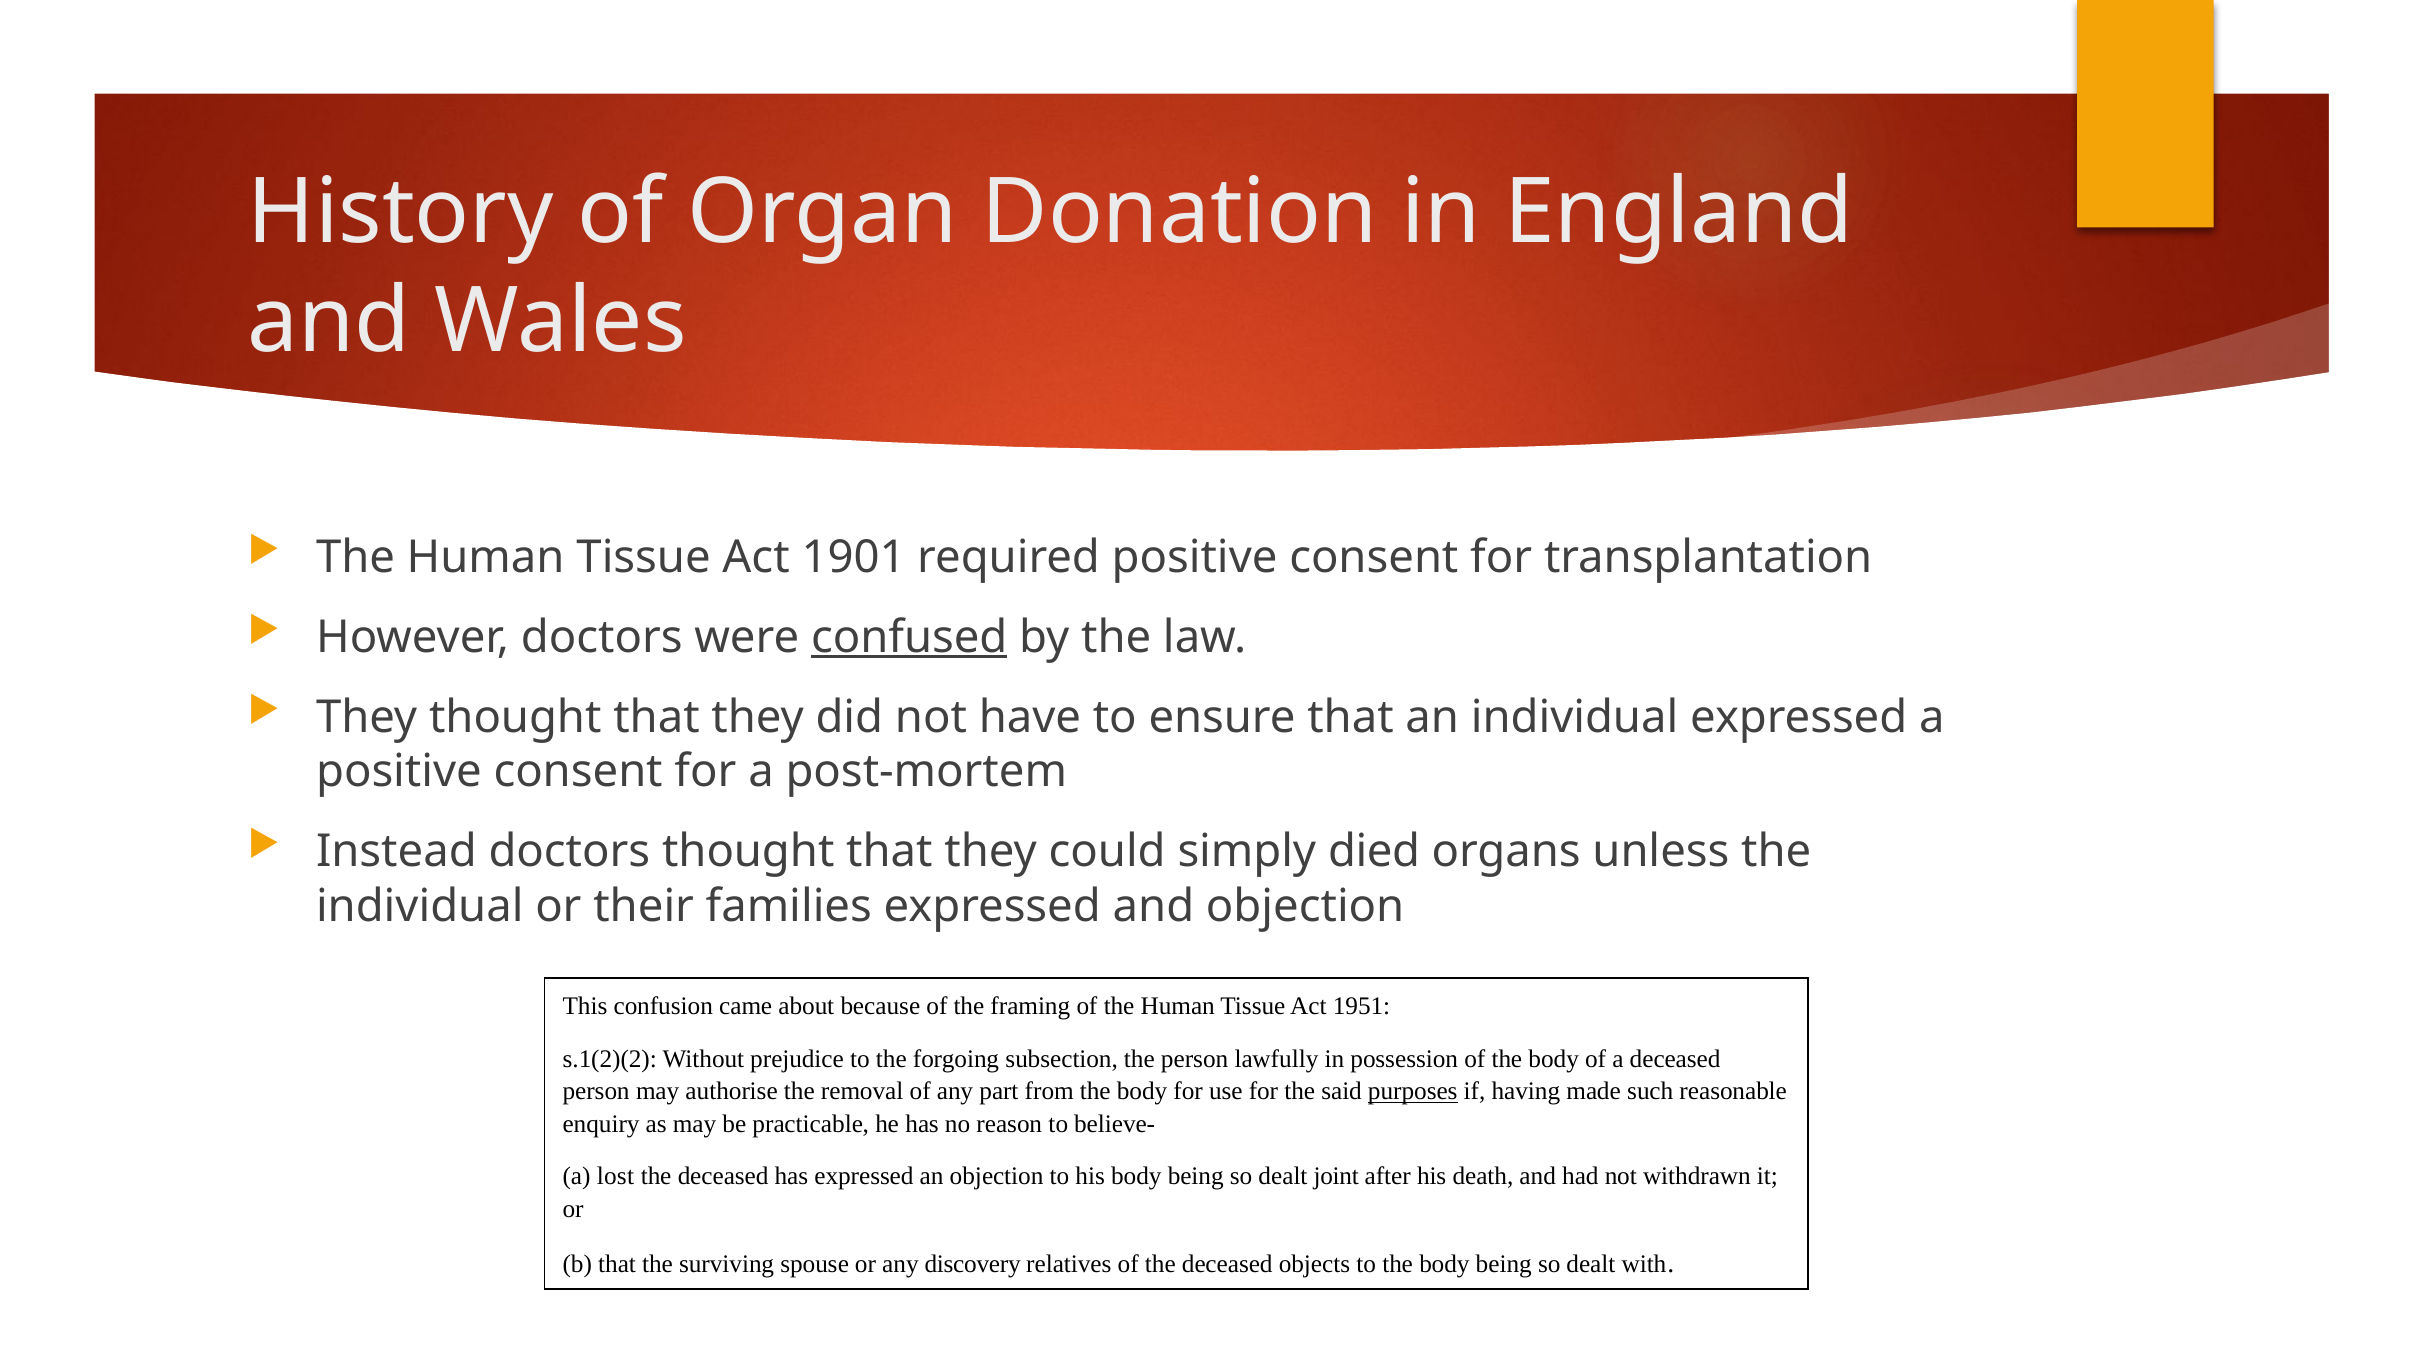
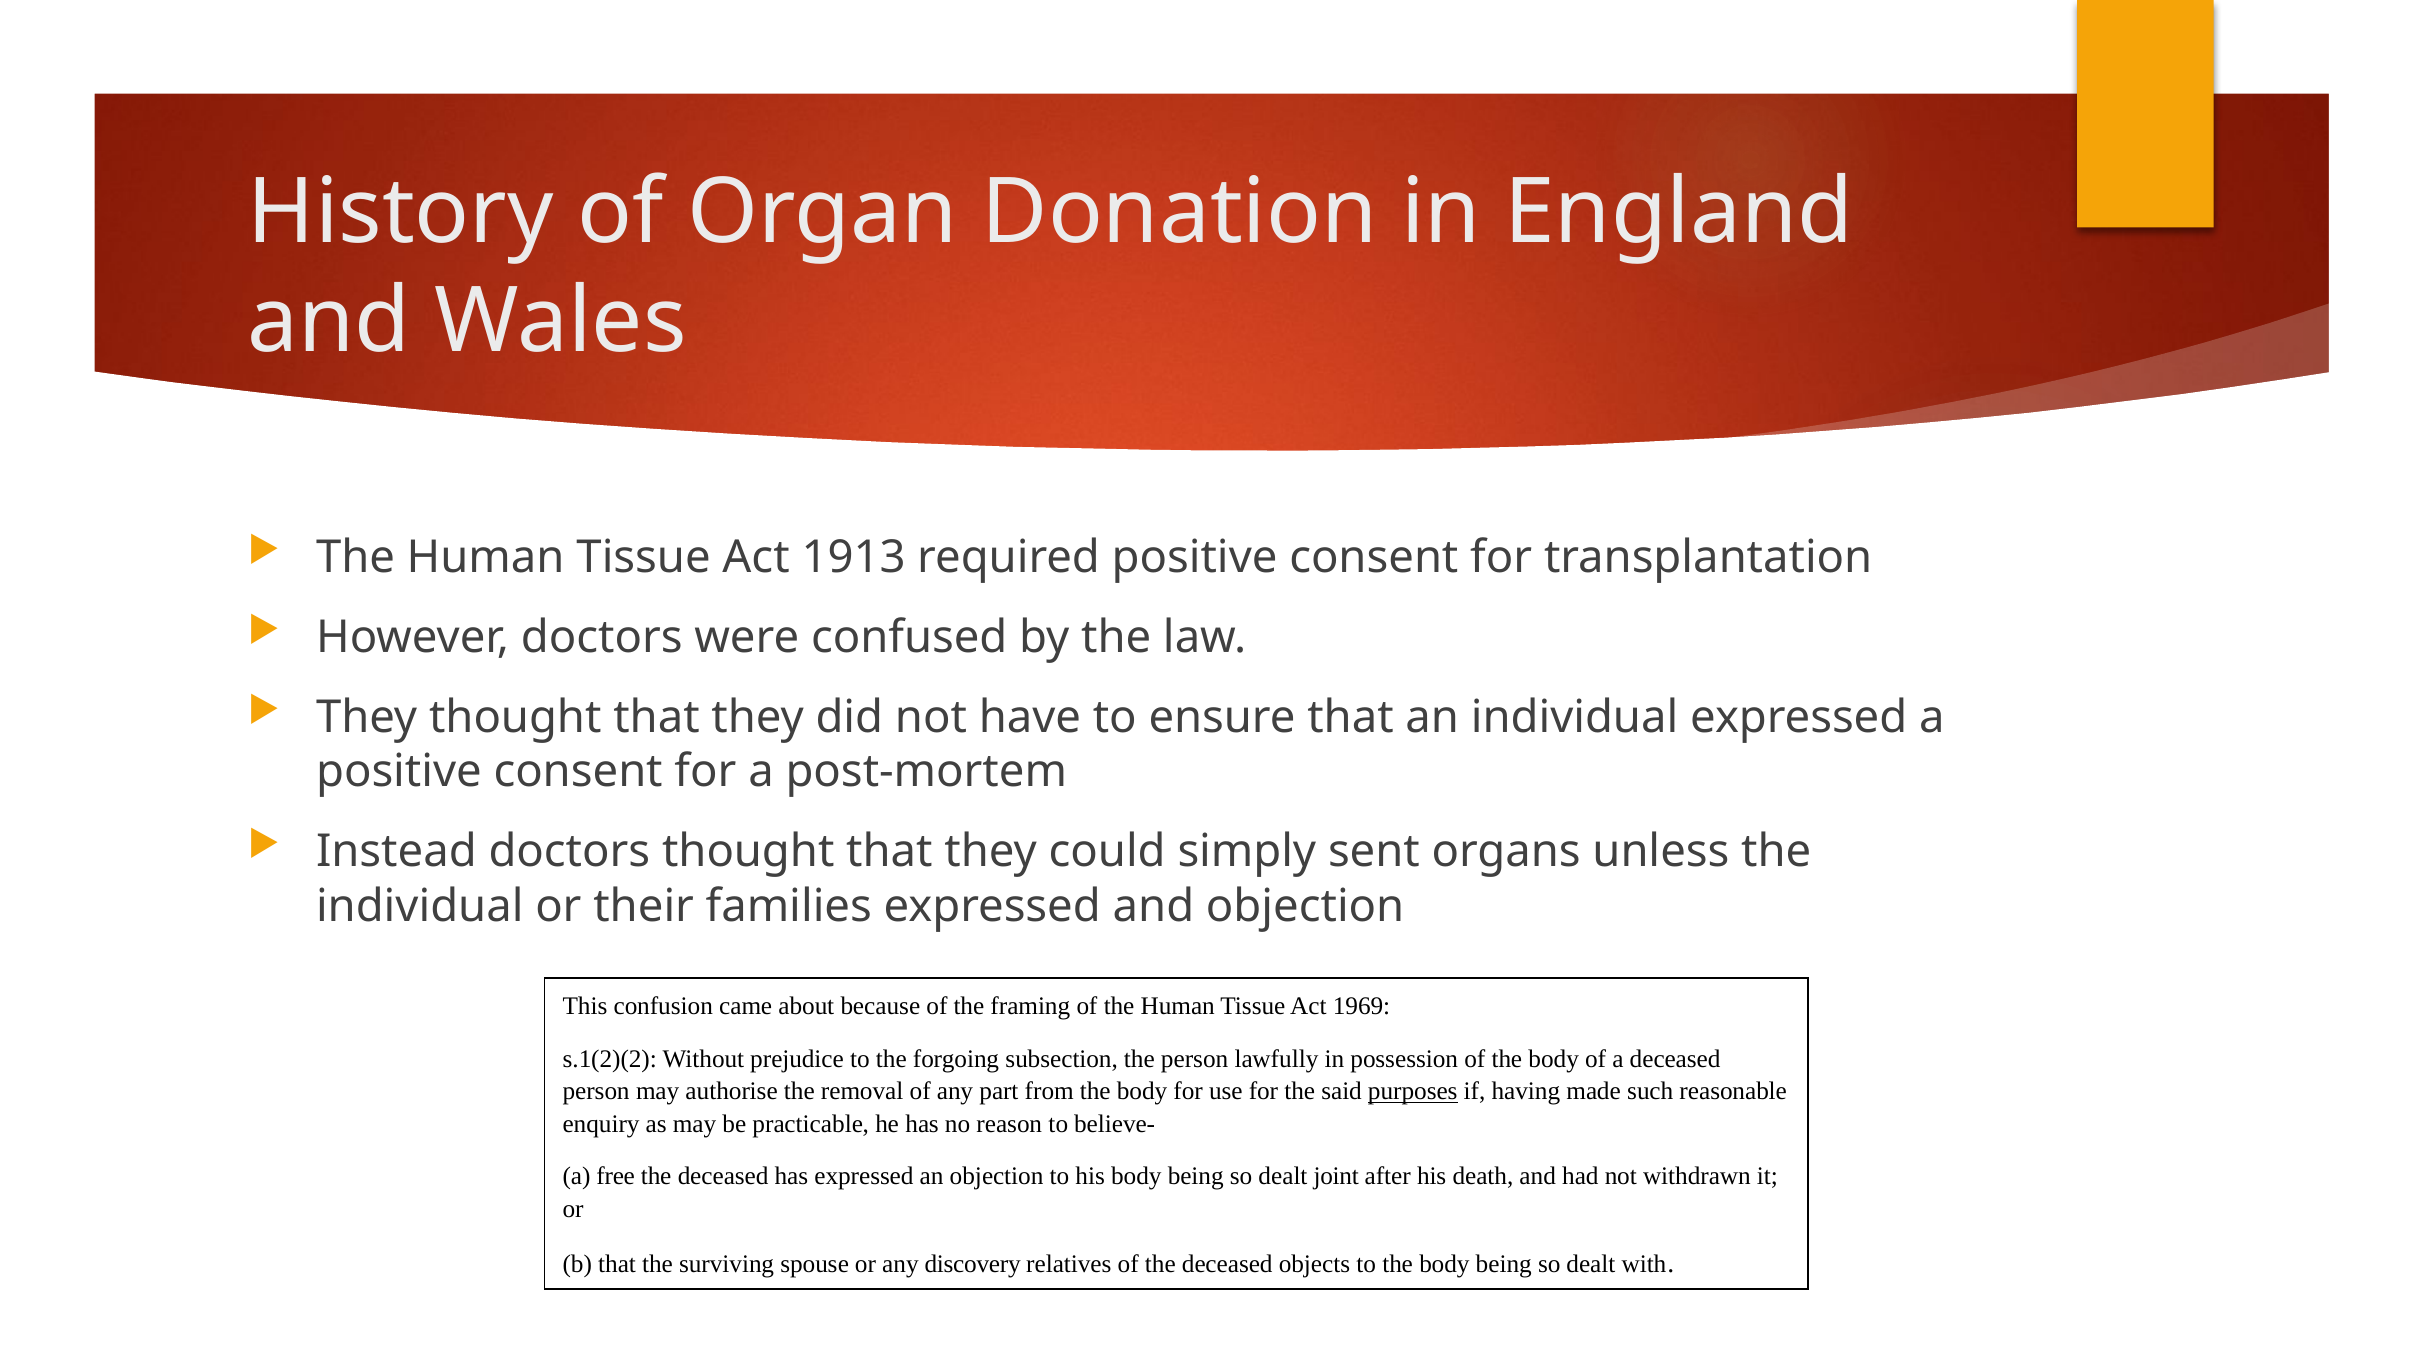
1901: 1901 -> 1913
confused underline: present -> none
died: died -> sent
1951: 1951 -> 1969
lost: lost -> free
